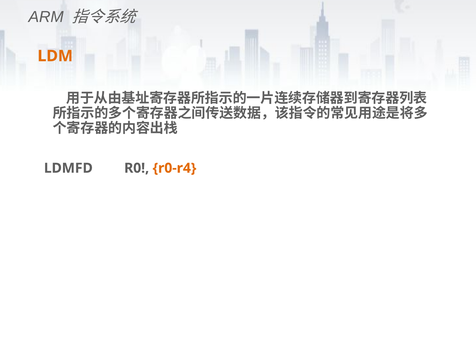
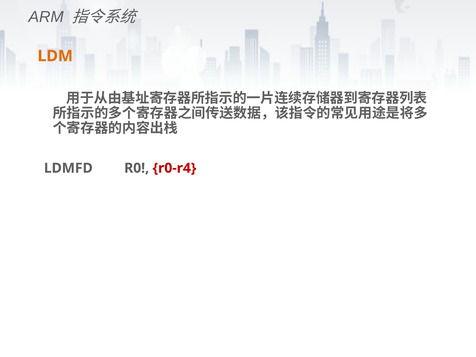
r0-r4 colour: orange -> red
